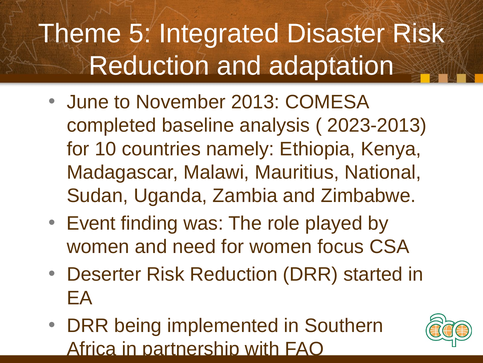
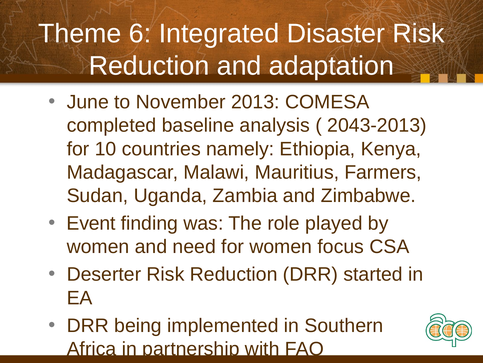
5: 5 -> 6
2023-2013: 2023-2013 -> 2043-2013
National: National -> Farmers
